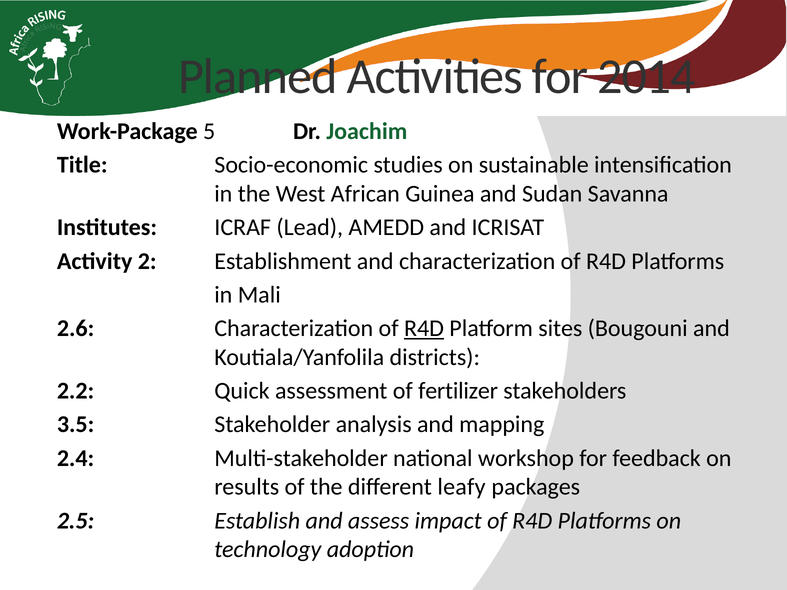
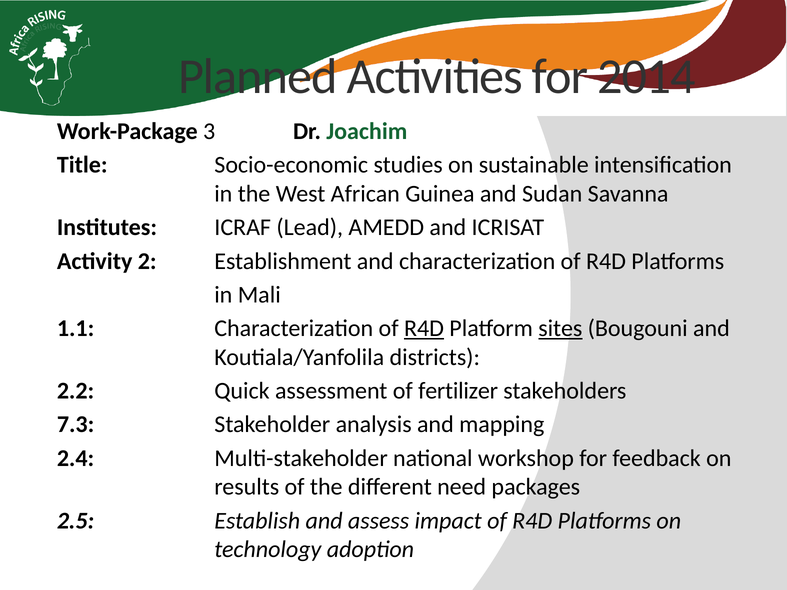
5: 5 -> 3
2.6: 2.6 -> 1.1
sites underline: none -> present
3.5: 3.5 -> 7.3
leafy: leafy -> need
